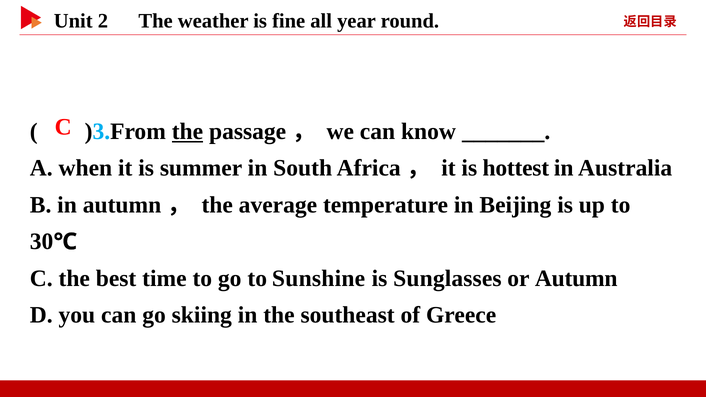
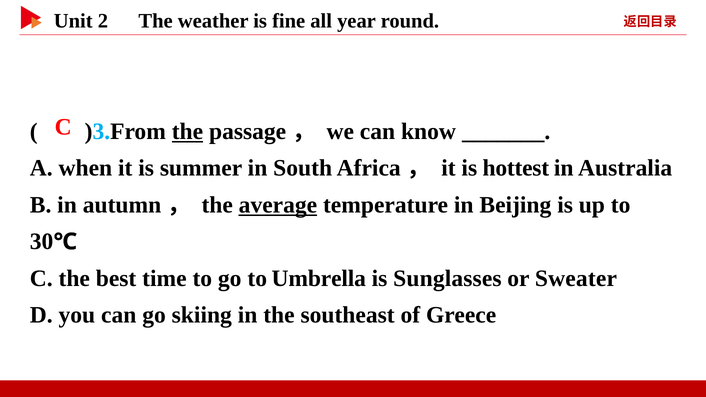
average underline: none -> present
Sunshine: Sunshine -> Umbrella
or Autumn: Autumn -> Sweater
